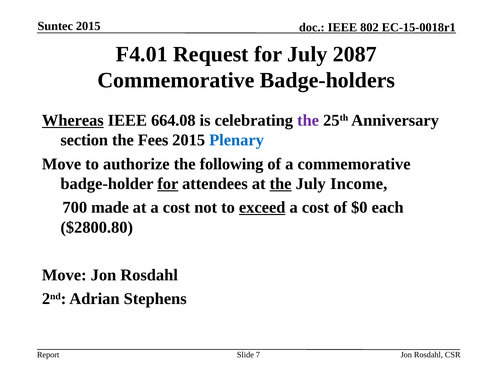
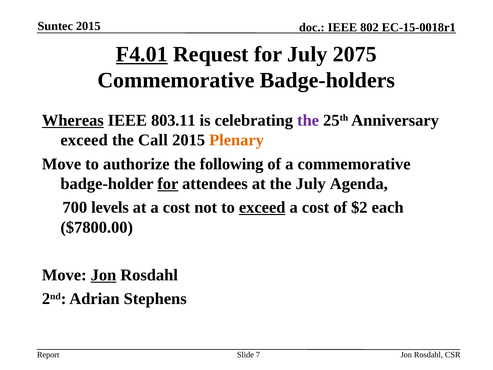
F4.01 underline: none -> present
2087: 2087 -> 2075
664.08: 664.08 -> 803.11
section at (84, 140): section -> exceed
Fees: Fees -> Call
Plenary colour: blue -> orange
the at (281, 184) underline: present -> none
Income: Income -> Agenda
made: made -> levels
$0: $0 -> $2
$2800.80: $2800.80 -> $7800.00
Jon at (104, 275) underline: none -> present
